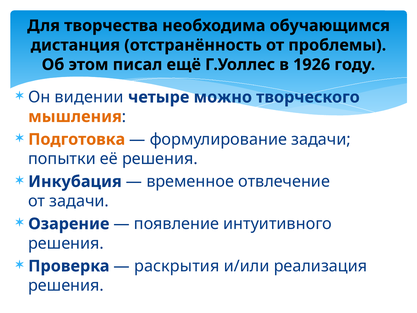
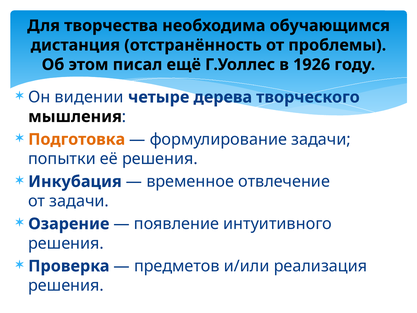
можно: можно -> дерева
мышления colour: orange -> black
раскрытия: раскрытия -> предметов
